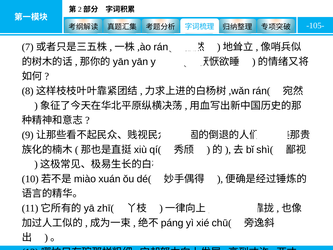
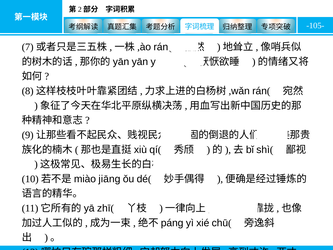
xuán: xuán -> jiāng
